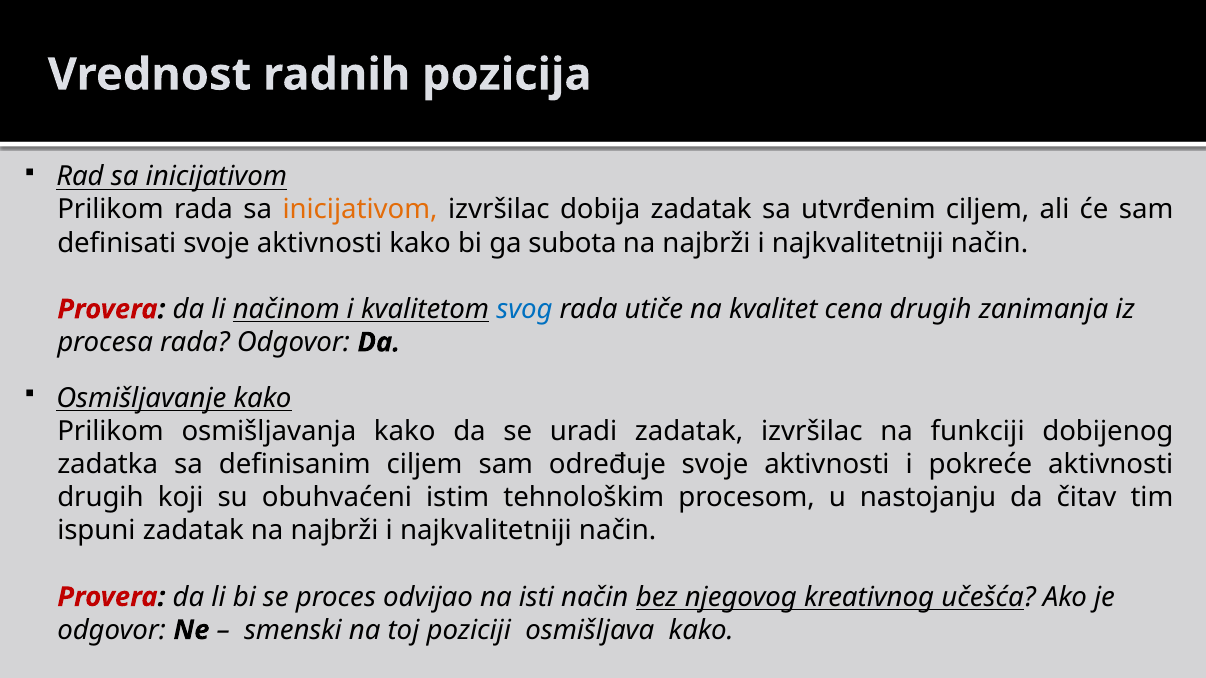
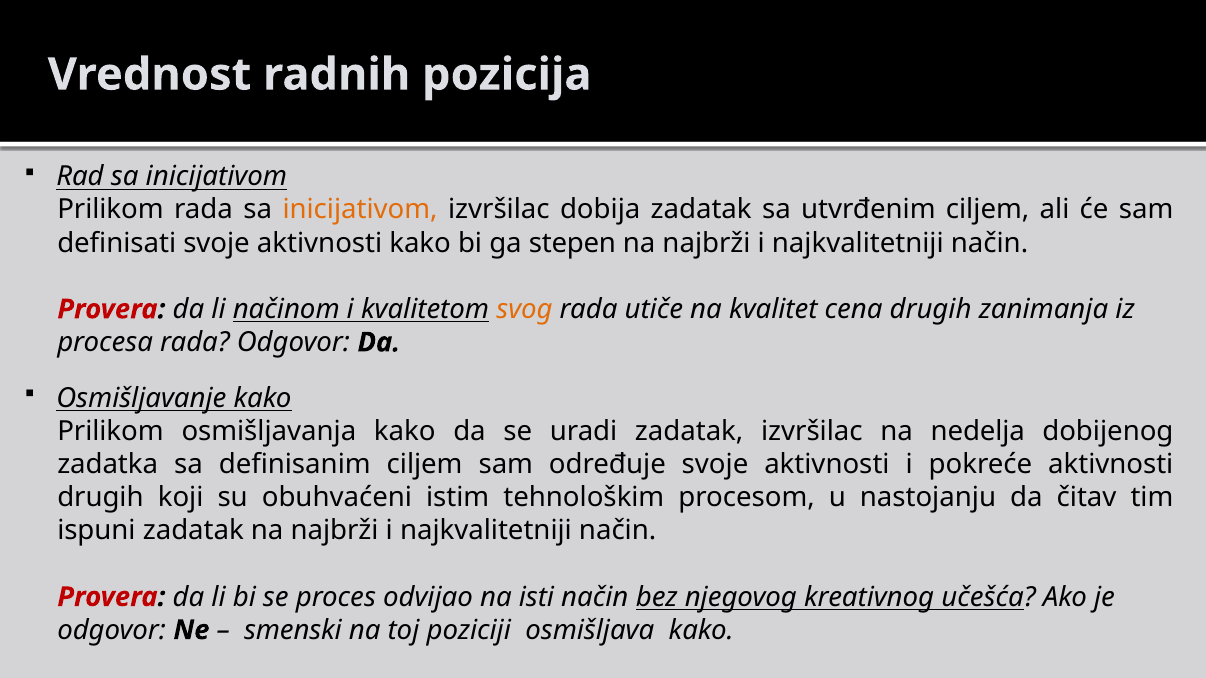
subota: subota -> stepen
svog colour: blue -> orange
funkciji: funkciji -> nedelja
